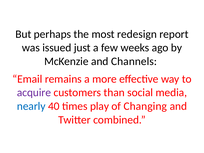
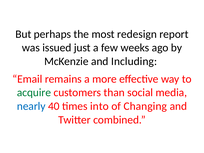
Channels: Channels -> Including
acquire colour: purple -> green
play: play -> into
